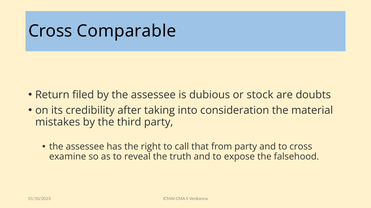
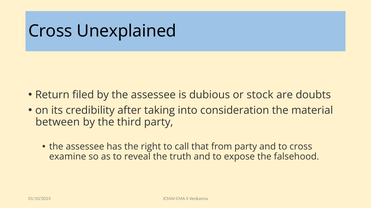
Comparable: Comparable -> Unexplained
mistakes: mistakes -> between
